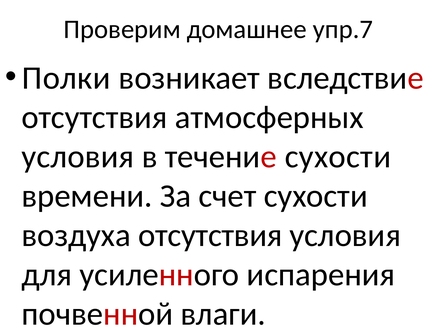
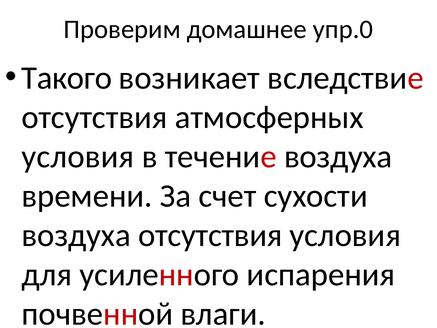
упр.7: упр.7 -> упр.0
Полки: Полки -> Такого
течение сухости: сухости -> воздуха
